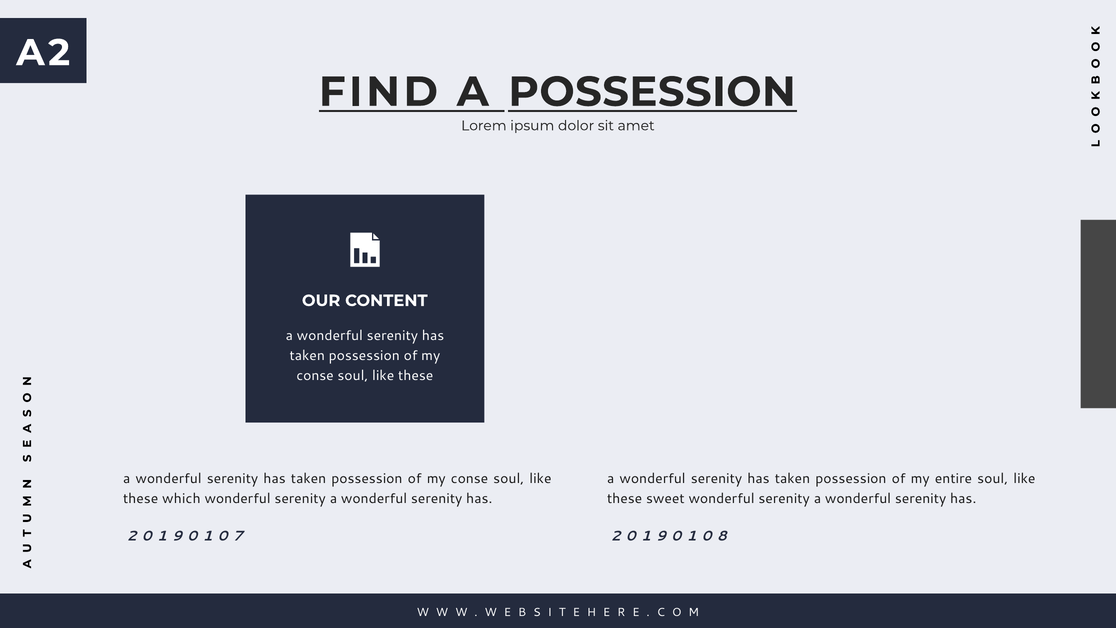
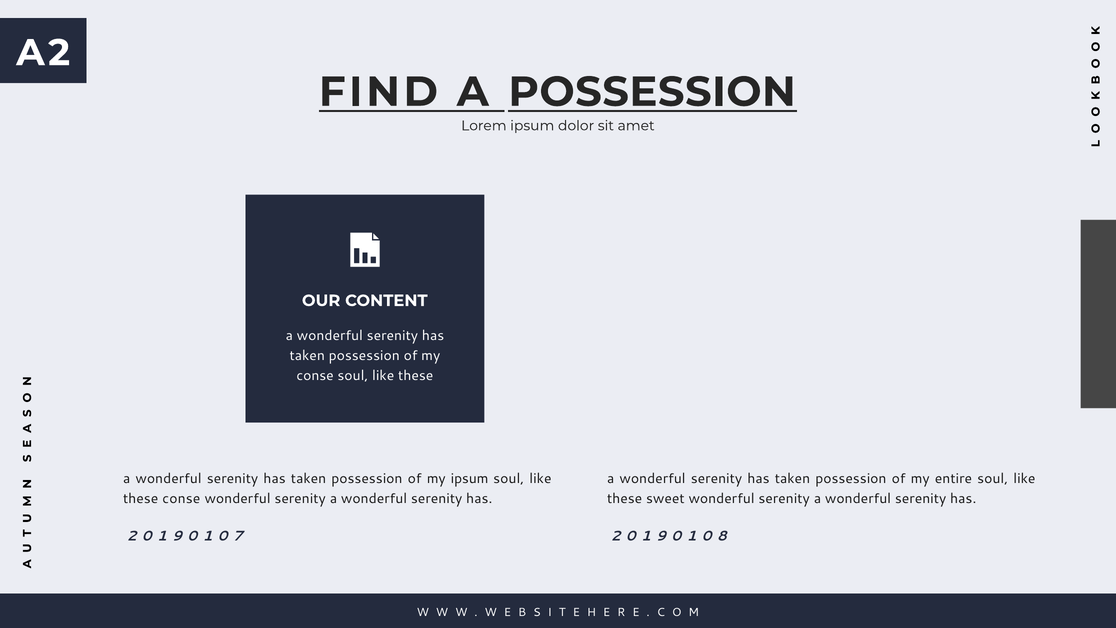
conse at (470, 478): conse -> ipsum
these which: which -> conse
